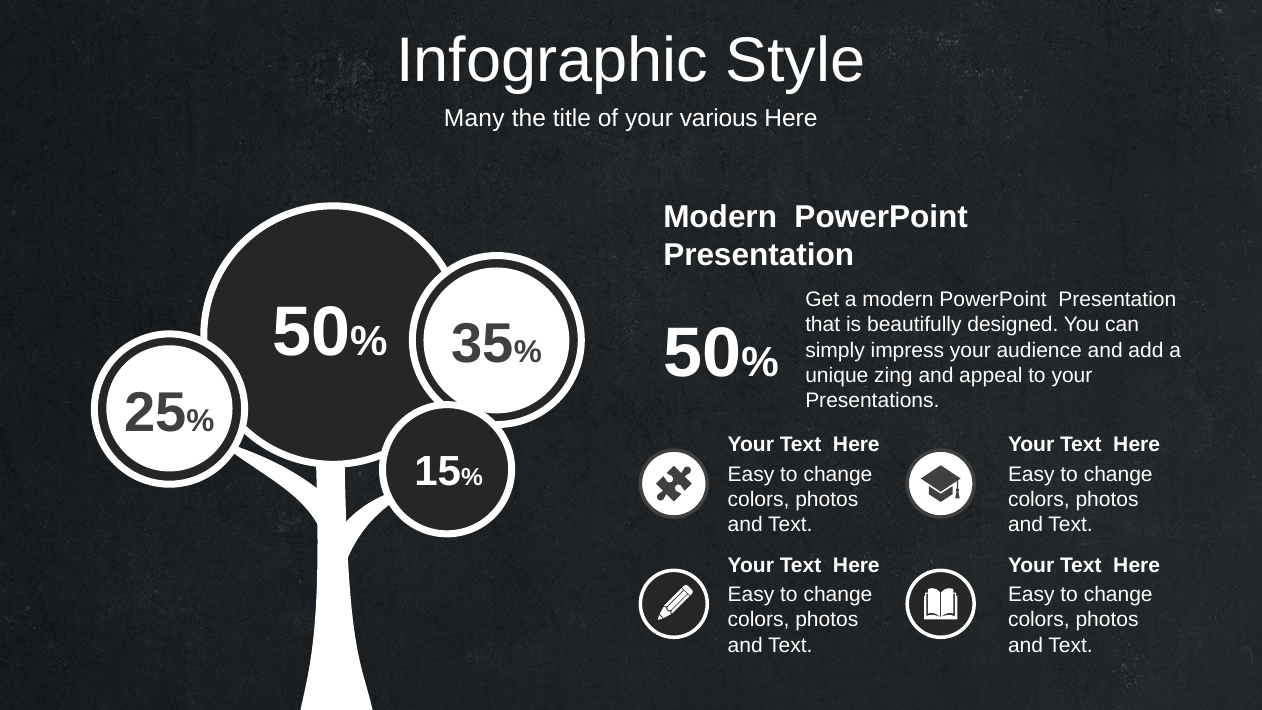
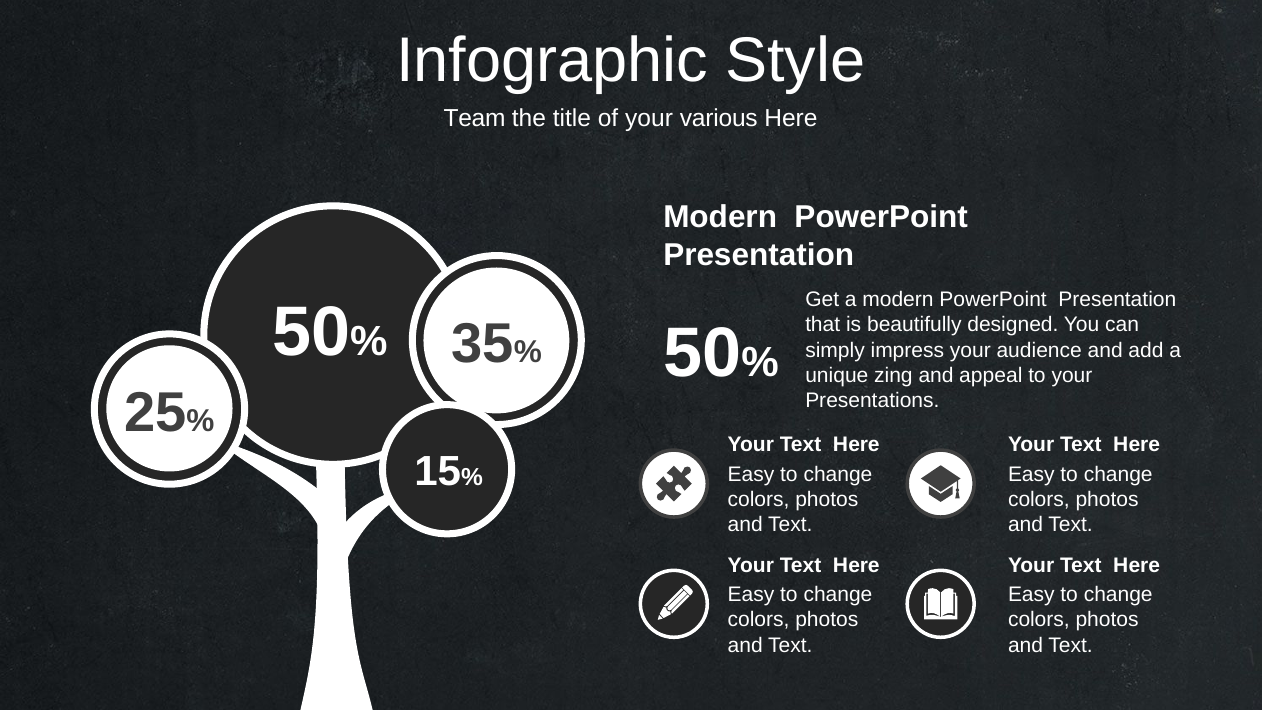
Many: Many -> Team
